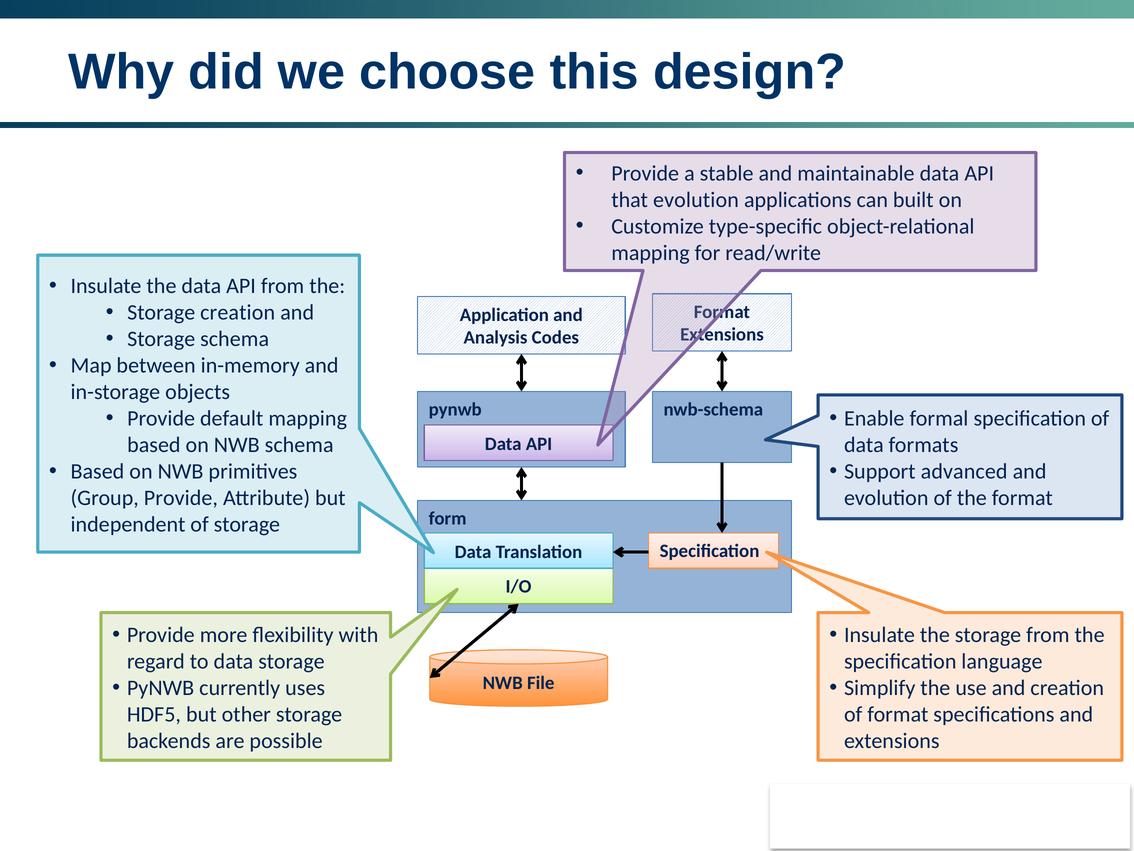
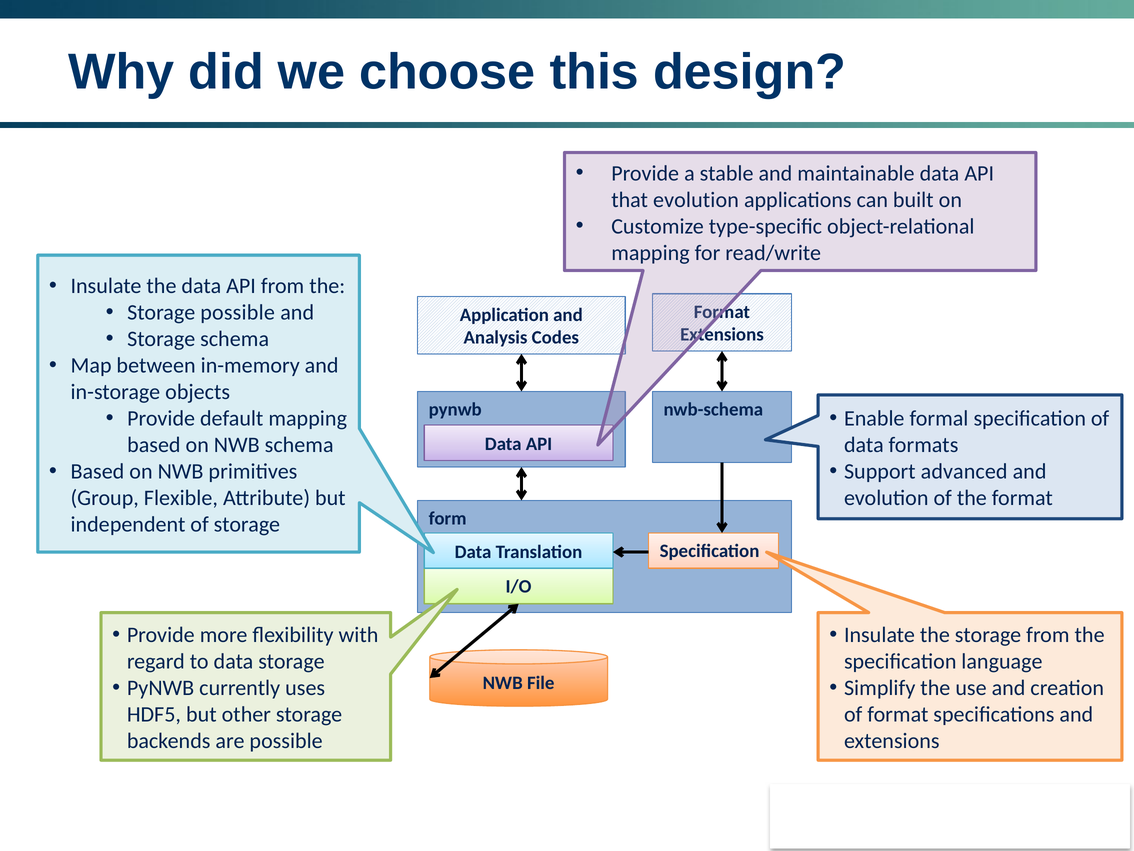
Storage creation: creation -> possible
Group Provide: Provide -> Flexible
